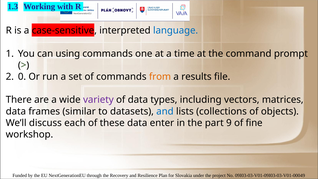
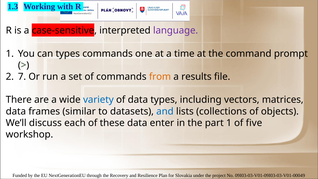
language colour: blue -> purple
can using: using -> types
0: 0 -> 7
variety colour: purple -> blue
part 9: 9 -> 1
fine: fine -> five
